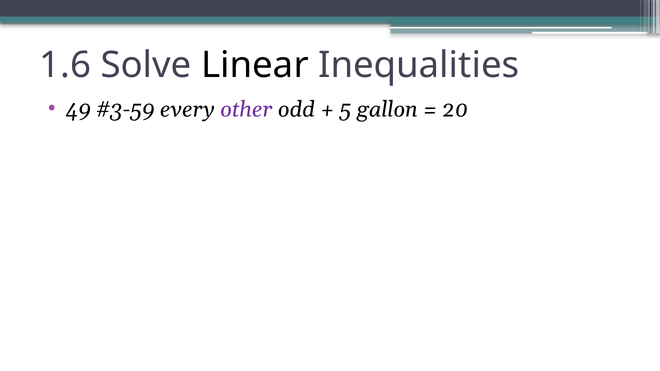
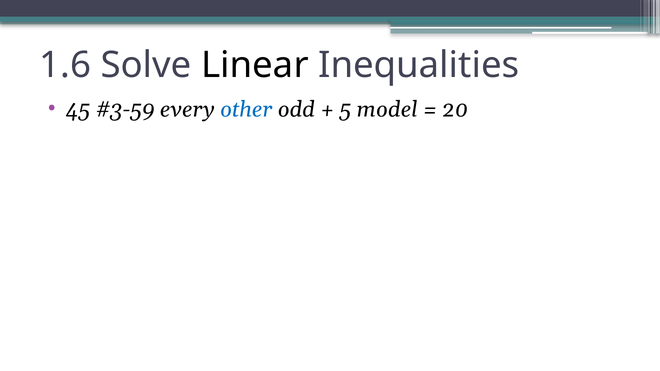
49: 49 -> 45
other colour: purple -> blue
gallon: gallon -> model
